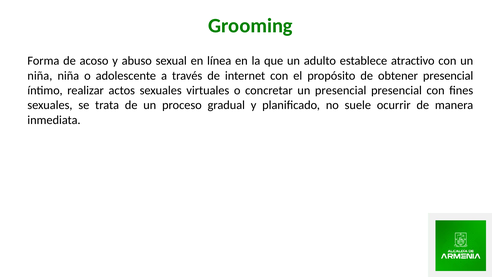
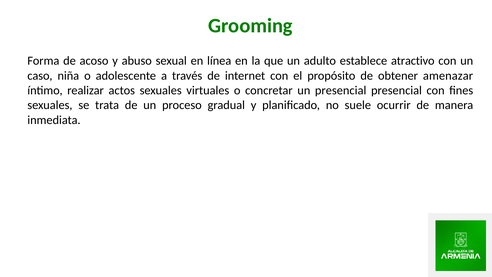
niña at (40, 76): niña -> caso
obtener presencial: presencial -> amenazar
